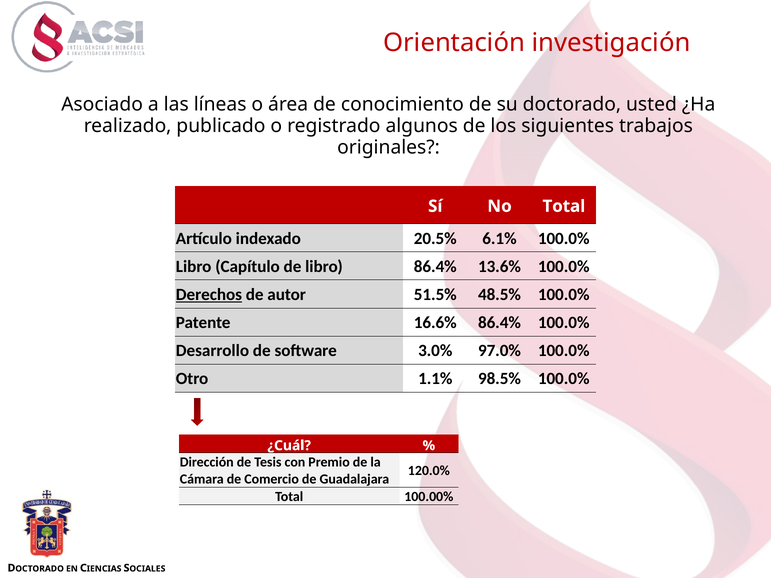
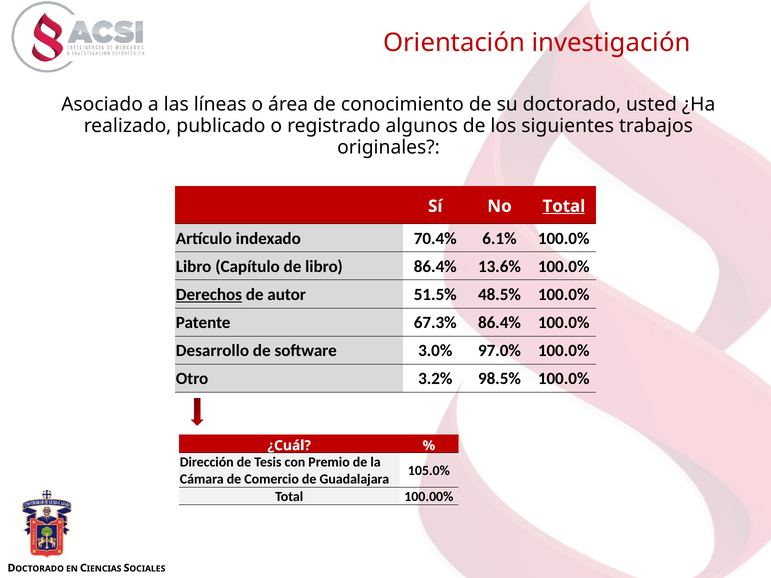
Total at (564, 206) underline: none -> present
20.5%: 20.5% -> 70.4%
16.6%: 16.6% -> 67.3%
1.1%: 1.1% -> 3.2%
120.0%: 120.0% -> 105.0%
